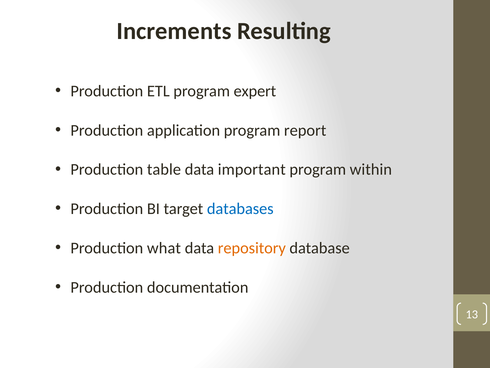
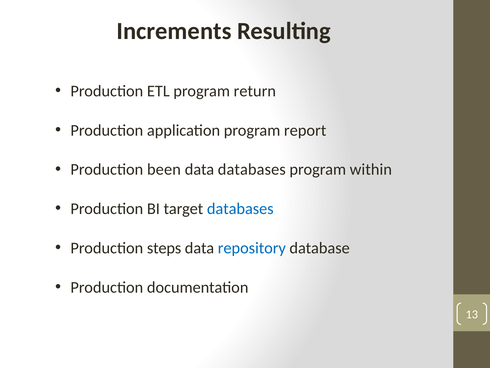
expert: expert -> return
table: table -> been
data important: important -> databases
what: what -> steps
repository colour: orange -> blue
